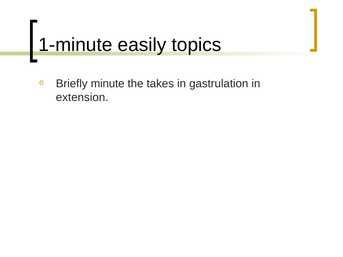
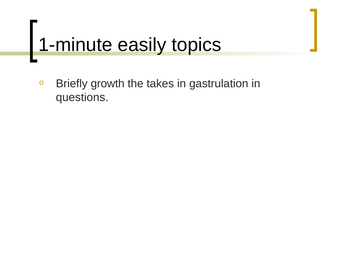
minute: minute -> growth
extension: extension -> questions
